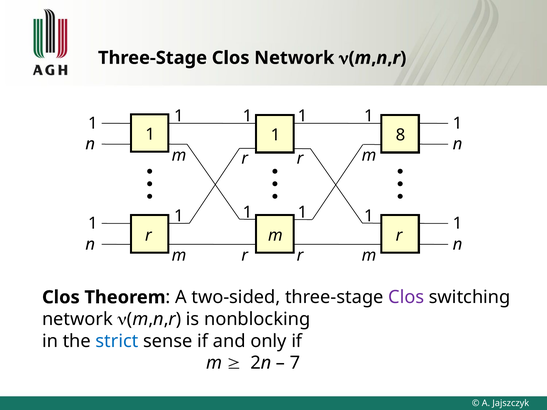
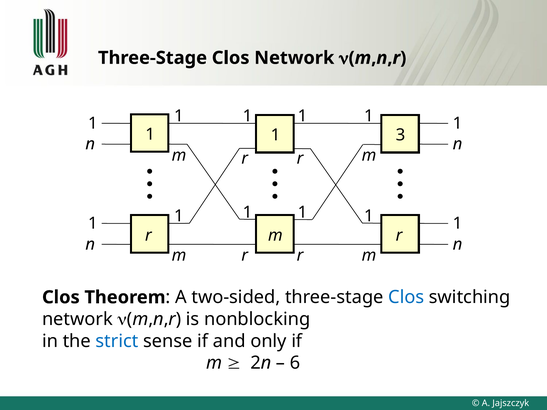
8: 8 -> 3
Clos at (406, 297) colour: purple -> blue
7: 7 -> 6
